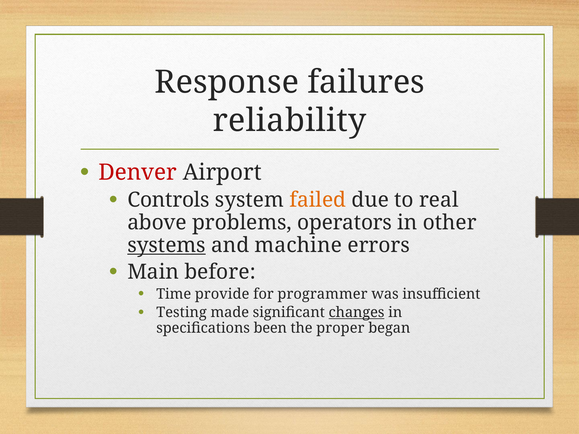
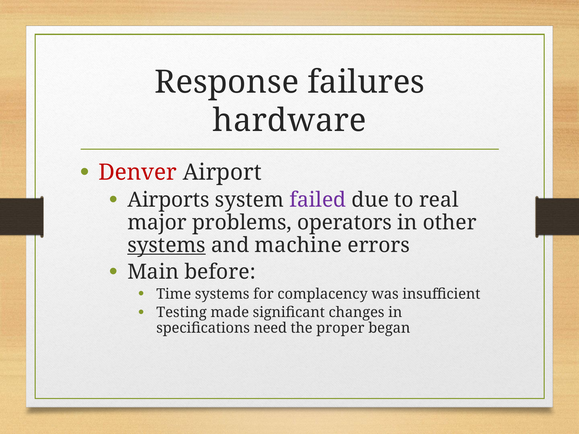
reliability: reliability -> hardware
Controls: Controls -> Airports
failed colour: orange -> purple
above: above -> major
Time provide: provide -> systems
programmer: programmer -> complacency
changes underline: present -> none
been: been -> need
